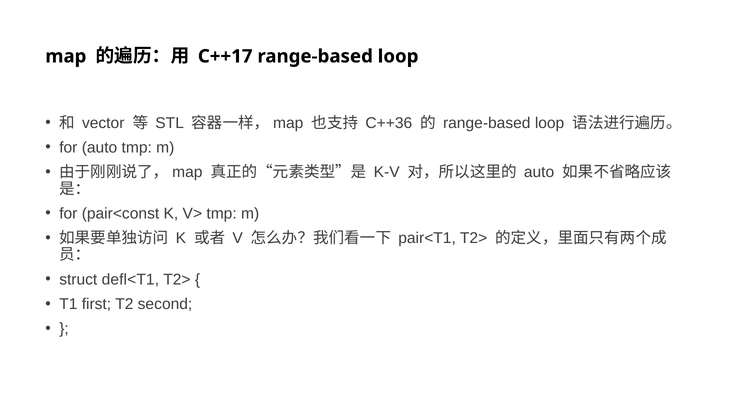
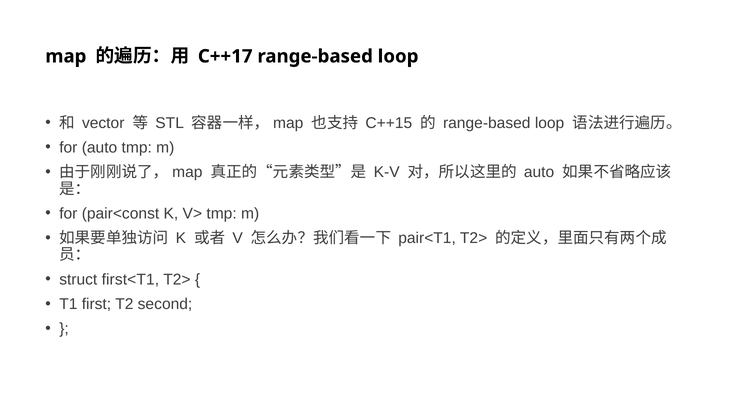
C++36: C++36 -> C++15
defl<T1: defl<T1 -> first<T1
